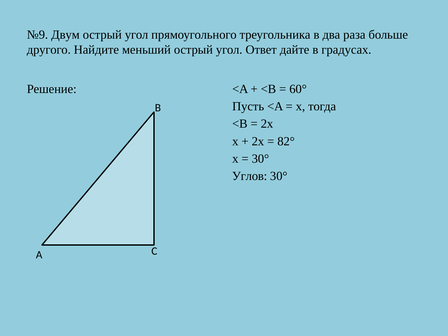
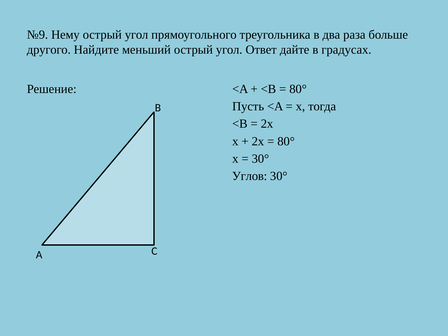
Двум: Двум -> Нему
60° at (298, 89): 60° -> 80°
82° at (286, 141): 82° -> 80°
